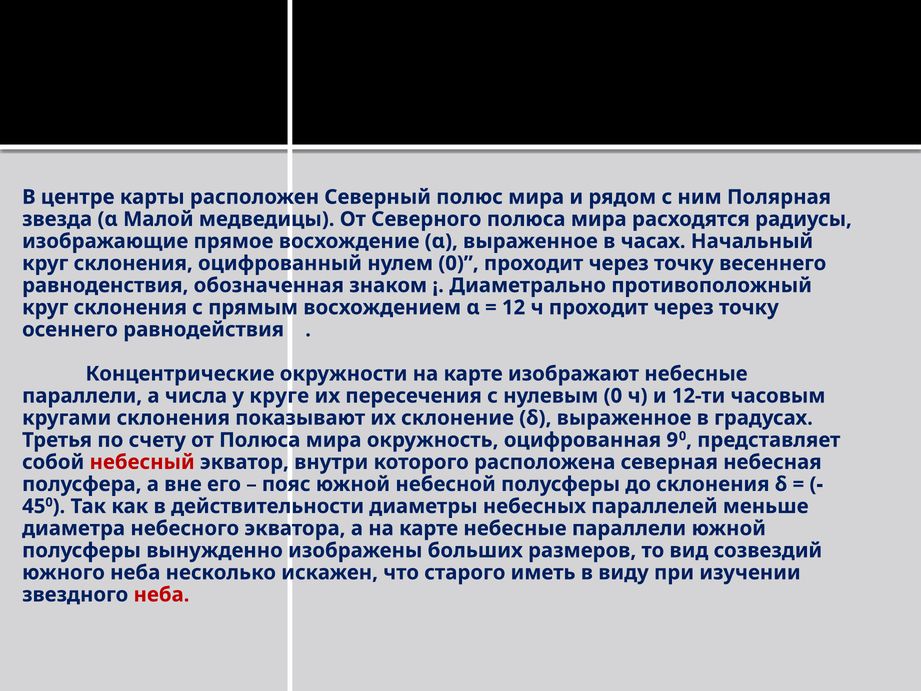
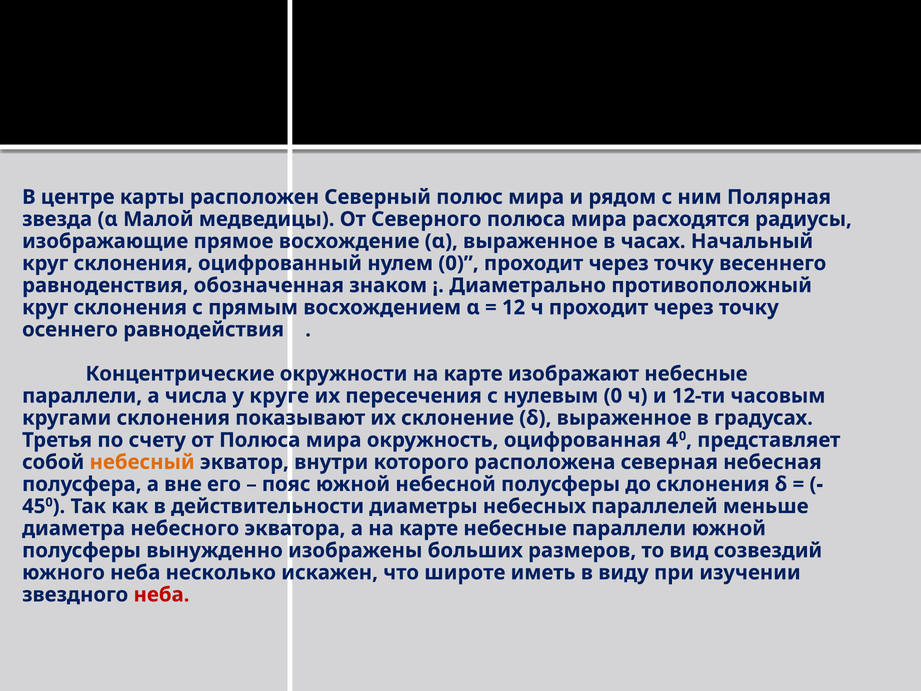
9: 9 -> 4
небесный colour: red -> orange
старого: старого -> широте
